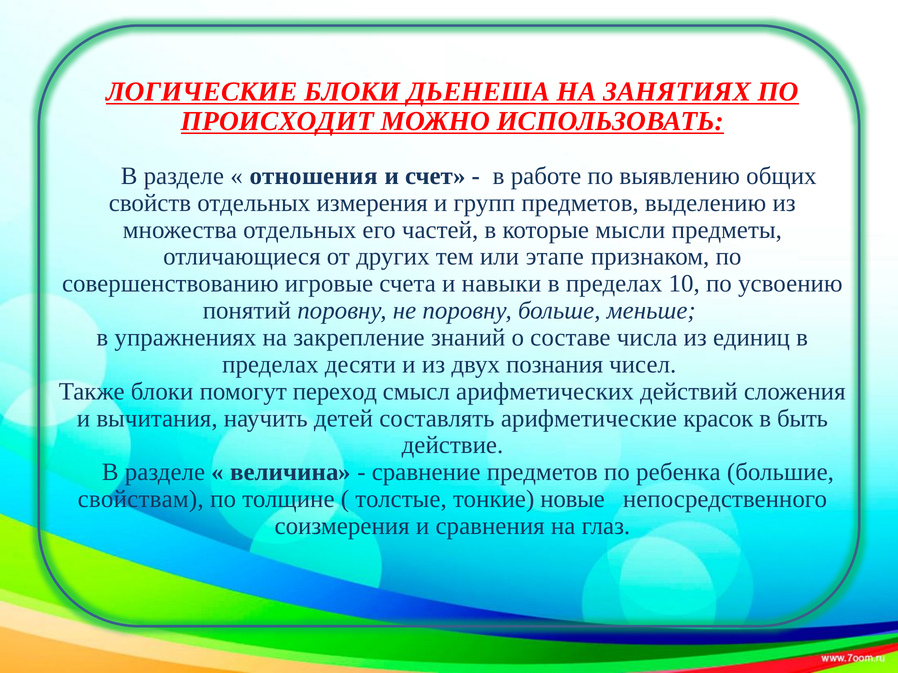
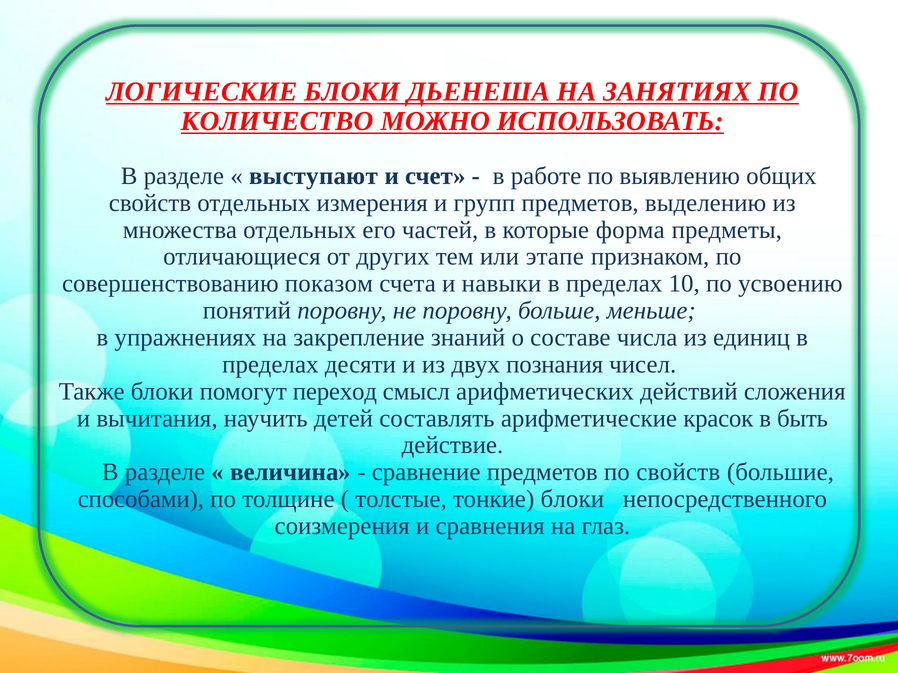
ПРОИСХОДИТ: ПРОИСХОДИТ -> КОЛИЧЕСТВО
отношения: отношения -> выступают
мысли: мысли -> форма
игровые: игровые -> показом
по ребенка: ребенка -> свойств
свойствам: свойствам -> способами
тонкие новые: новые -> блоки
